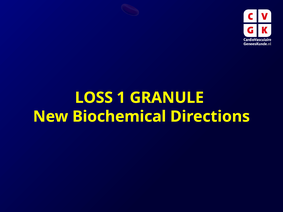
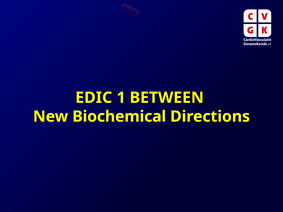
LOSS: LOSS -> EDIC
GRANULE: GRANULE -> BETWEEN
